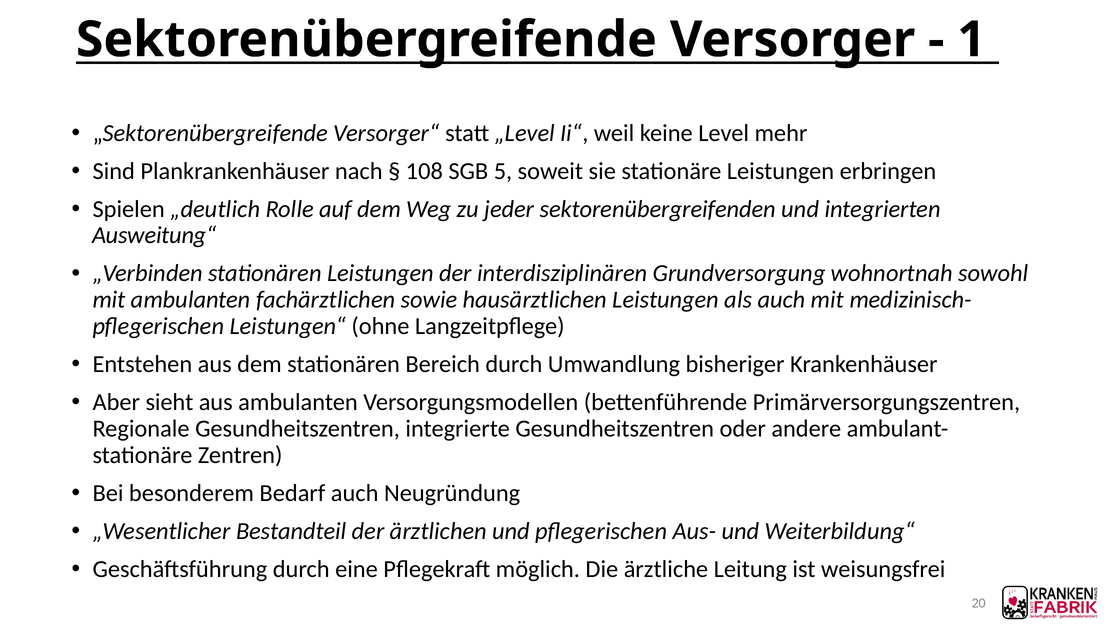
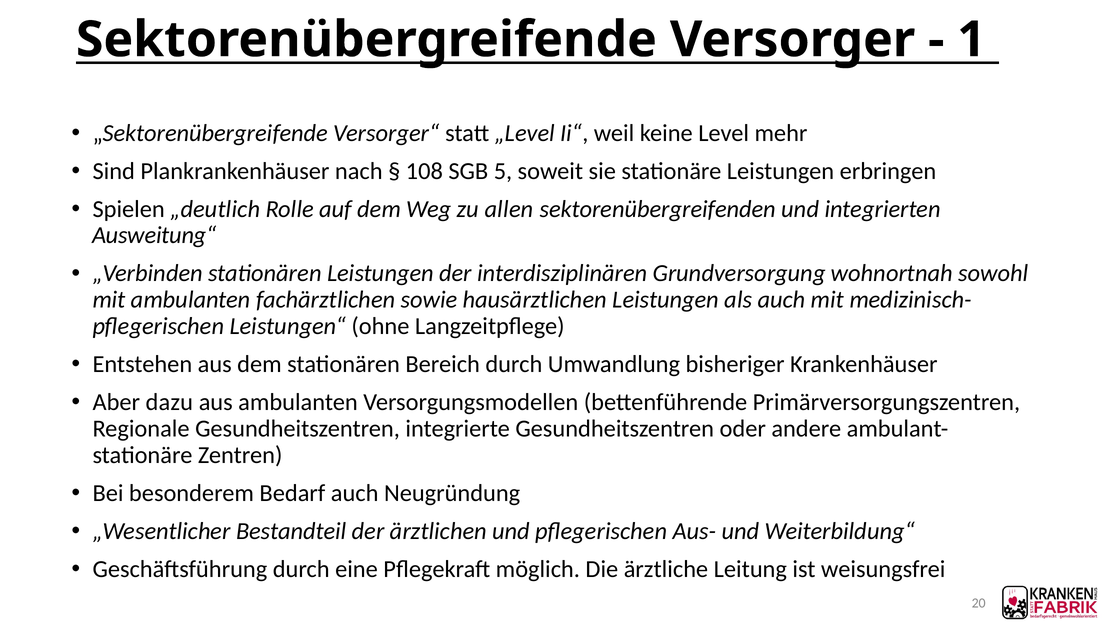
jeder: jeder -> allen
sieht: sieht -> dazu
